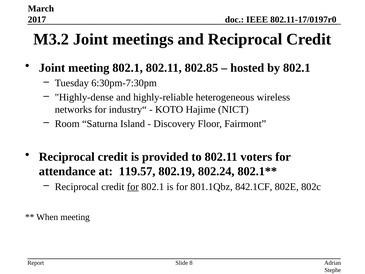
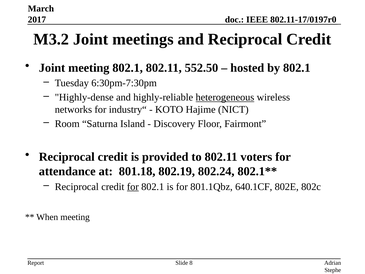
802.85: 802.85 -> 552.50
heterogeneous underline: none -> present
119.57: 119.57 -> 801.18
842.1CF: 842.1CF -> 640.1CF
